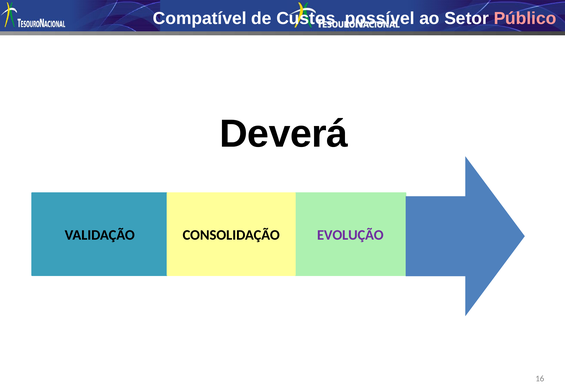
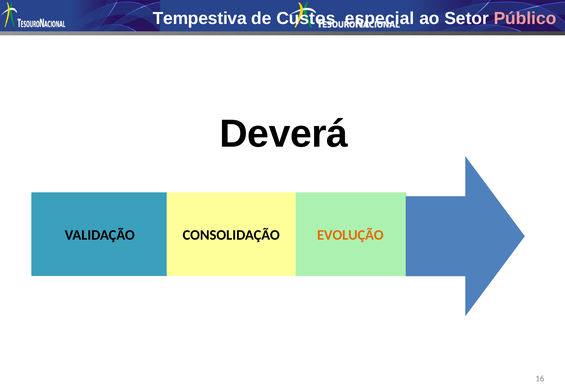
Compatível: Compatível -> Tempestiva
possível: possível -> especial
EVOLUÇÃO colour: purple -> orange
